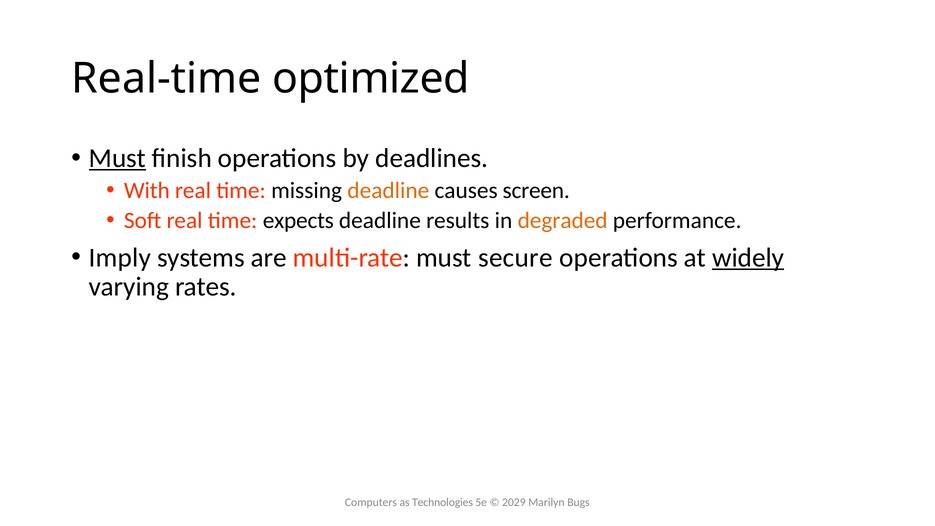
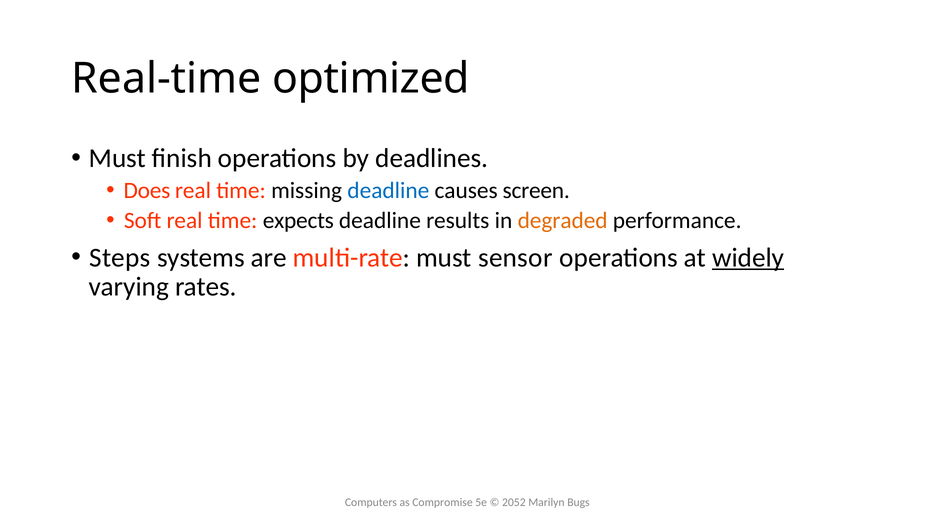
Must at (117, 158) underline: present -> none
With: With -> Does
deadline at (388, 190) colour: orange -> blue
Imply: Imply -> Steps
secure: secure -> sensor
Technologies: Technologies -> Compromise
2029: 2029 -> 2052
